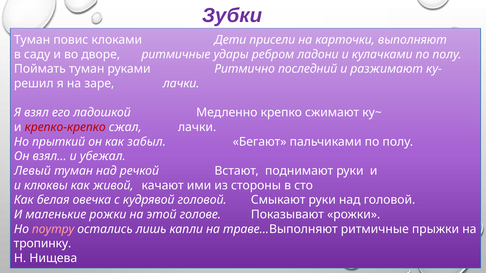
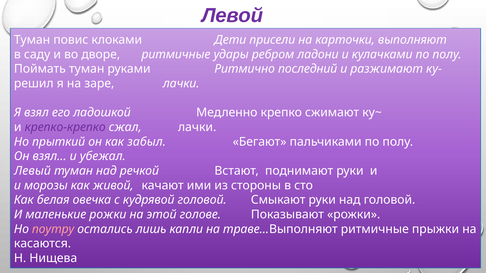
Зубки: Зубки -> Левой
крепко-крепко colour: red -> purple
клюквы: клюквы -> морозы
тропинку: тропинку -> касаются
